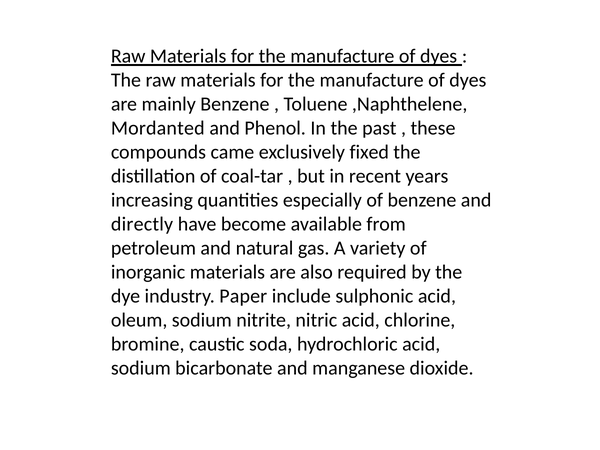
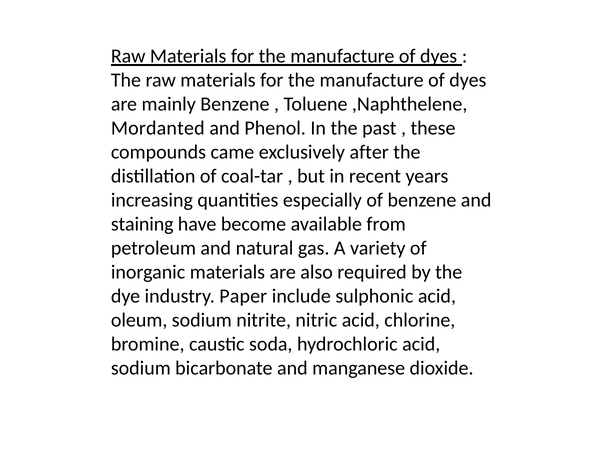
fixed: fixed -> after
directly: directly -> staining
